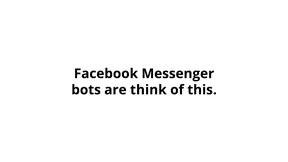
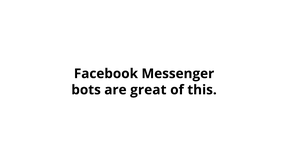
think: think -> great
